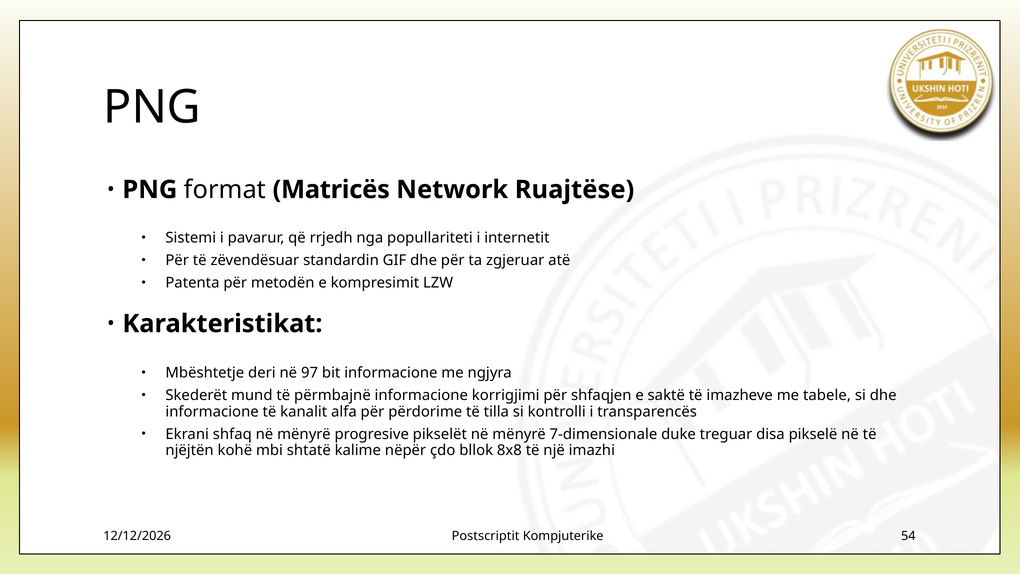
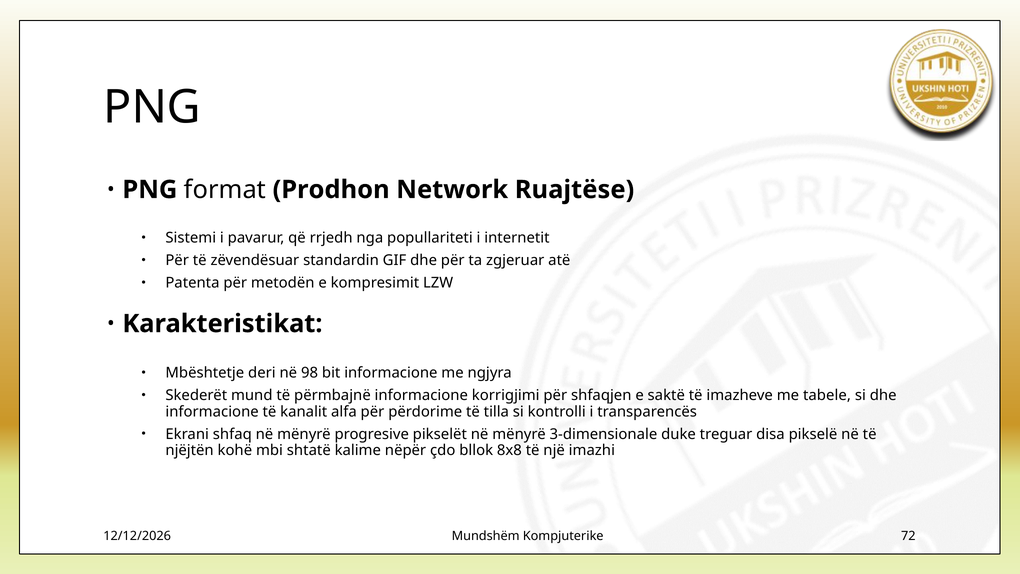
Matricës: Matricës -> Prodhon
97: 97 -> 98
7-dimensionale: 7-dimensionale -> 3-dimensionale
Postscriptit: Postscriptit -> Mundshëm
54: 54 -> 72
